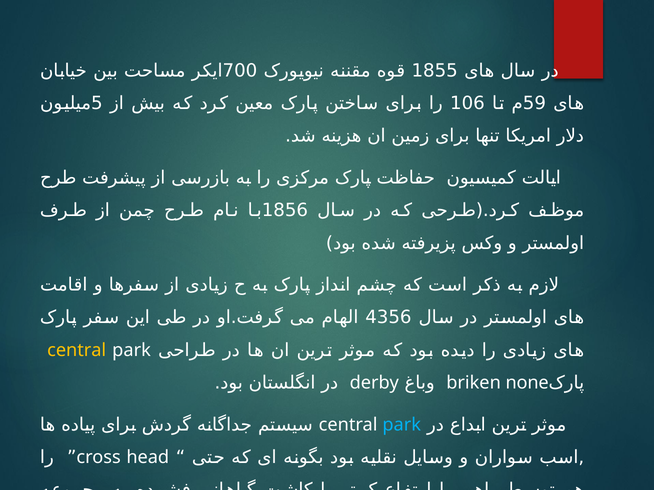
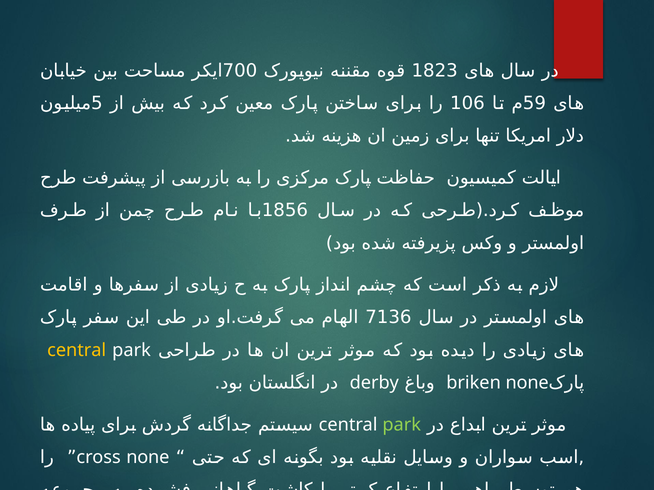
1855: 1855 -> 1823
4356: 4356 -> 7136
park at (402, 425) colour: light blue -> light green
cross head: head -> none
